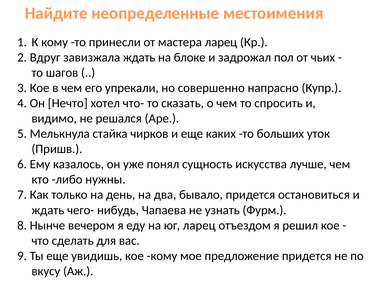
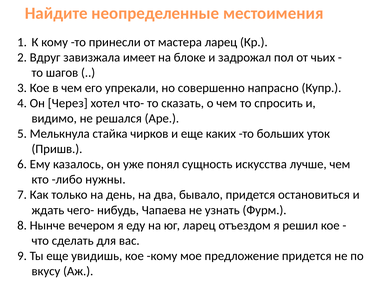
завизжала ждать: ждать -> имеет
Нечто: Нечто -> Через
